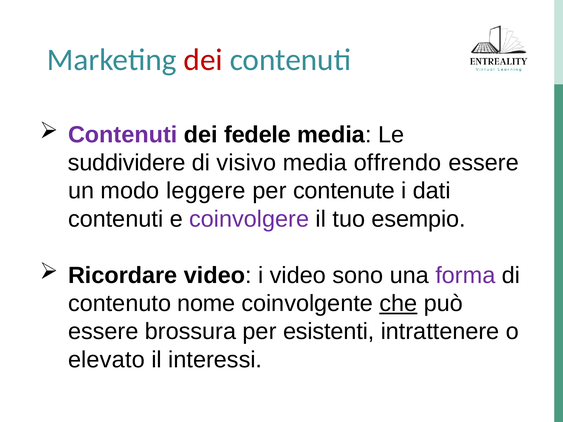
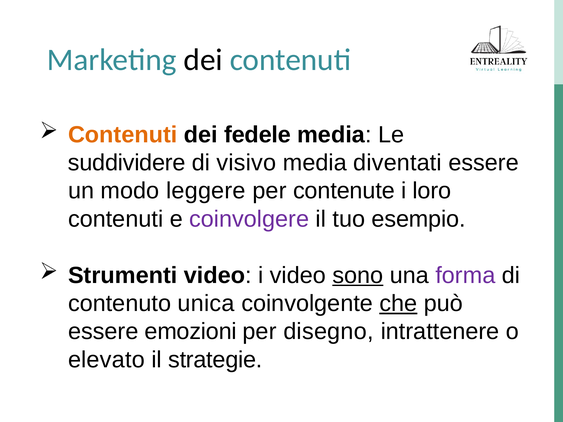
dei at (203, 60) colour: red -> black
Contenuti at (123, 135) colour: purple -> orange
offrendo: offrendo -> diventati
dati: dati -> loro
Ricordare: Ricordare -> Strumenti
sono underline: none -> present
nome: nome -> unica
brossura: brossura -> emozioni
esistenti: esistenti -> disegno
interessi: interessi -> strategie
